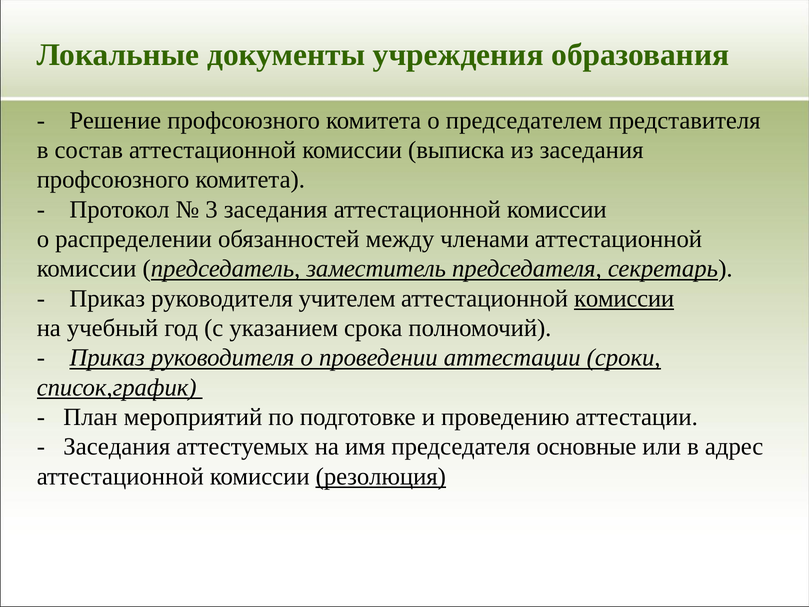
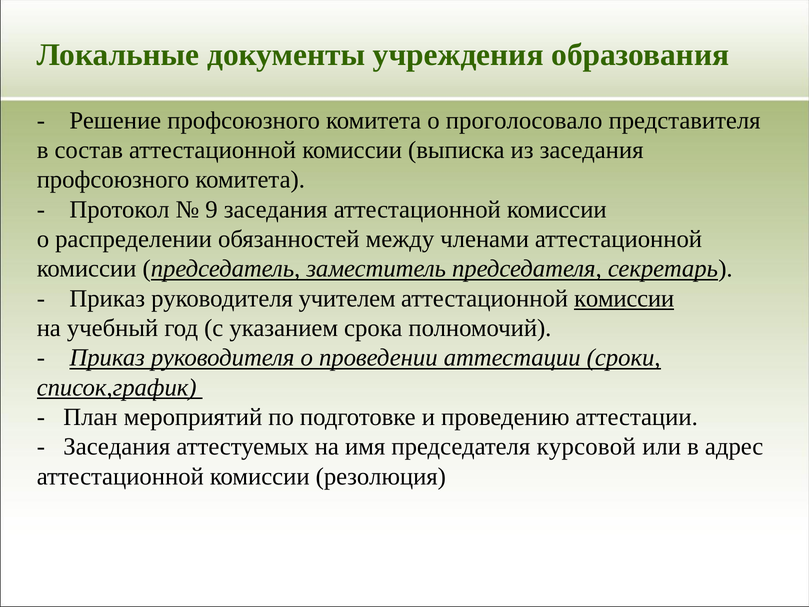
председателем: председателем -> проголосовало
3: 3 -> 9
основные: основные -> курсовой
резолюция underline: present -> none
